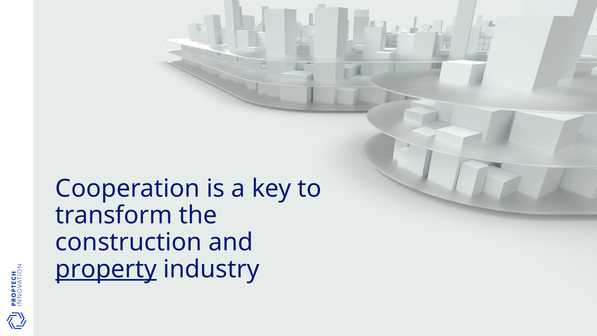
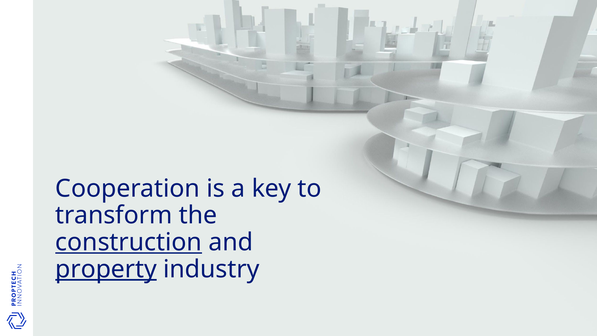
construction underline: none -> present
